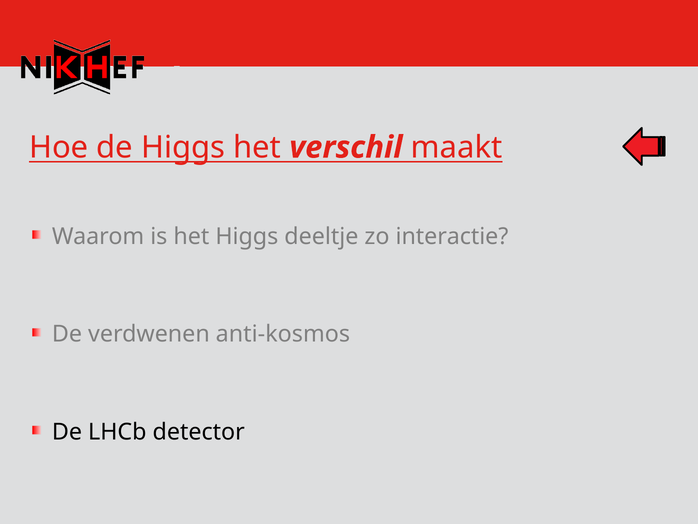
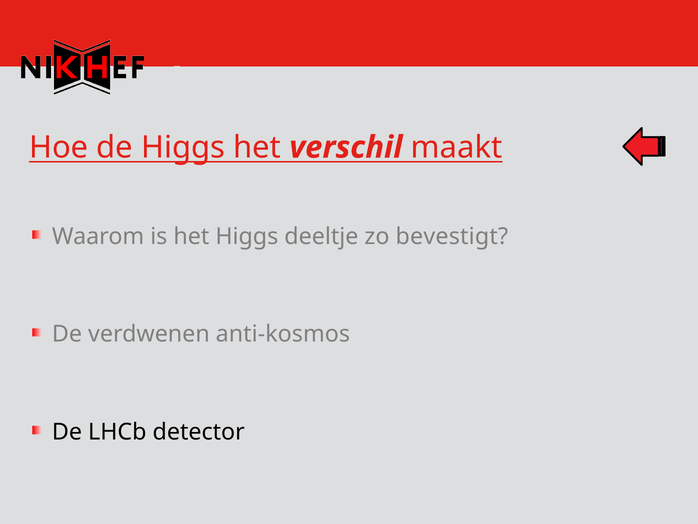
interactie: interactie -> bevestigt
